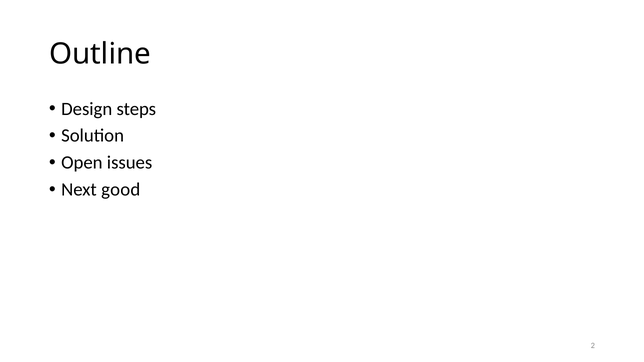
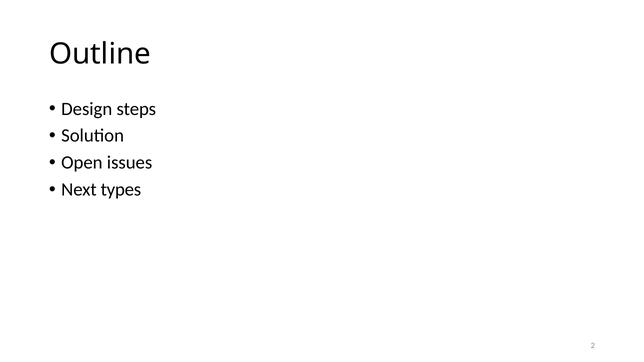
good: good -> types
